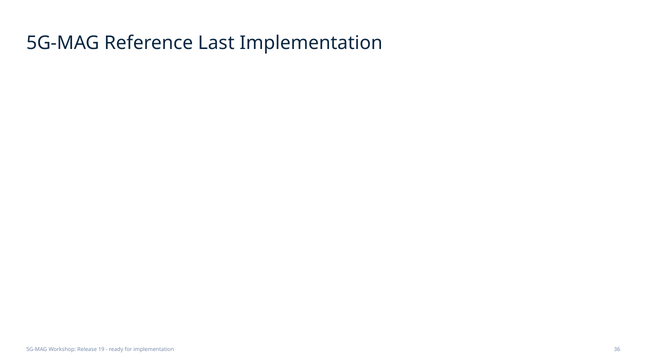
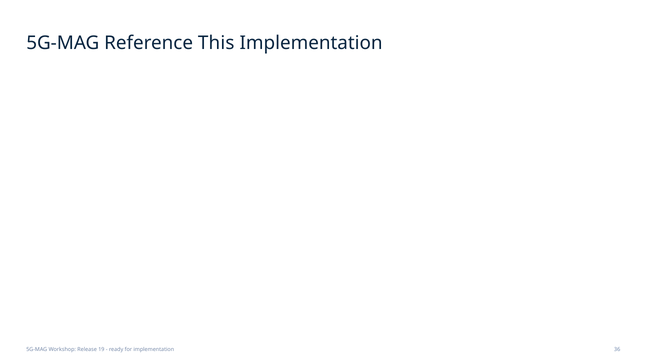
Last: Last -> This
